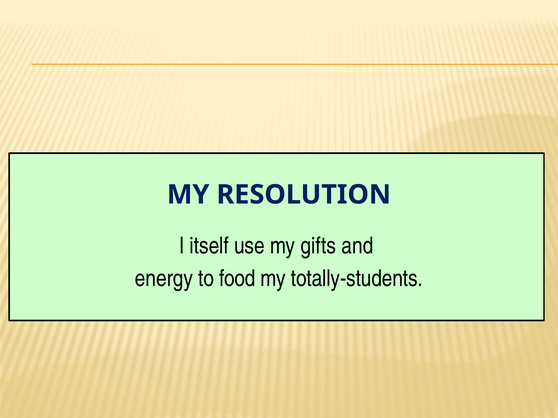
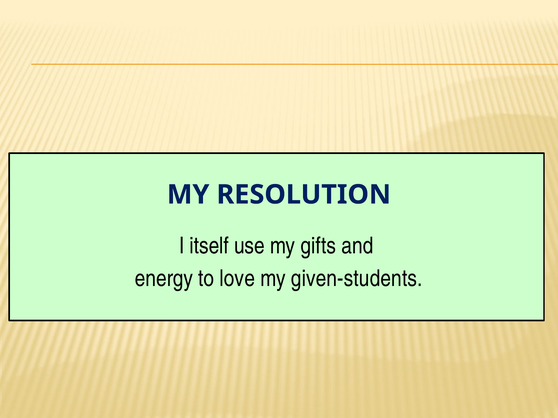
food: food -> love
totally-students: totally-students -> given-students
